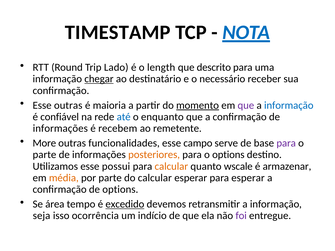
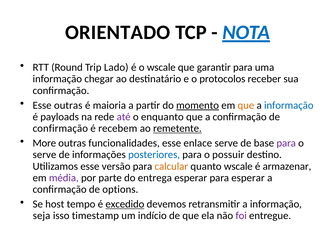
TIMESTAMP: TIMESTAMP -> ORIENTADO
o length: length -> wscale
descrito: descrito -> garantir
chegar underline: present -> none
necessário: necessário -> protocolos
que at (246, 105) colour: purple -> orange
confiável: confiável -> payloads
até colour: blue -> purple
informações at (60, 128): informações -> confirmação
remetente underline: none -> present
campo: campo -> enlace
parte at (44, 155): parte -> serve
posteriores colour: orange -> blue
o options: options -> possuir
possui: possui -> versão
média colour: orange -> purple
do calcular: calcular -> entrega
área: área -> host
ocorrência: ocorrência -> timestamp
